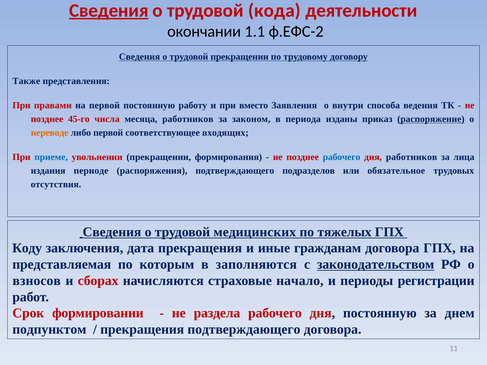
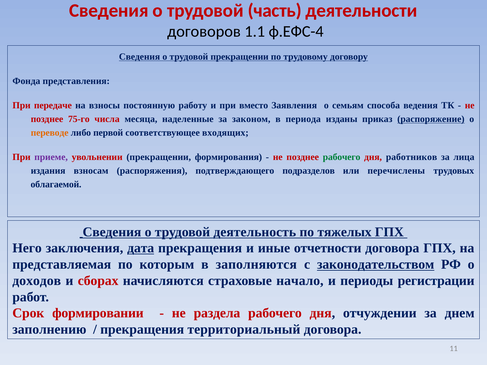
Сведения at (109, 11) underline: present -> none
кода: кода -> часть
окончании: окончании -> договоров
ф.ЕФС-2: ф.ЕФС-2 -> ф.ЕФС-4
Также: Также -> Фонда
правами: правами -> передаче
на первой: первой -> взносы
внутри: внутри -> семьям
45-го: 45-го -> 75-го
месяца работников: работников -> наделенные
приеме colour: blue -> purple
рабочего at (342, 157) colour: blue -> green
периоде: периоде -> взносам
обязательное: обязательное -> перечислены
отсутствия: отсутствия -> облагаемой
медицинских: медицинских -> деятельность
Коду: Коду -> Него
дата underline: none -> present
гражданам: гражданам -> отчетности
взносов: взносов -> доходов
дня постоянную: постоянную -> отчуждении
подпунктом: подпунктом -> заполнению
прекращения подтверждающего: подтверждающего -> территориальный
